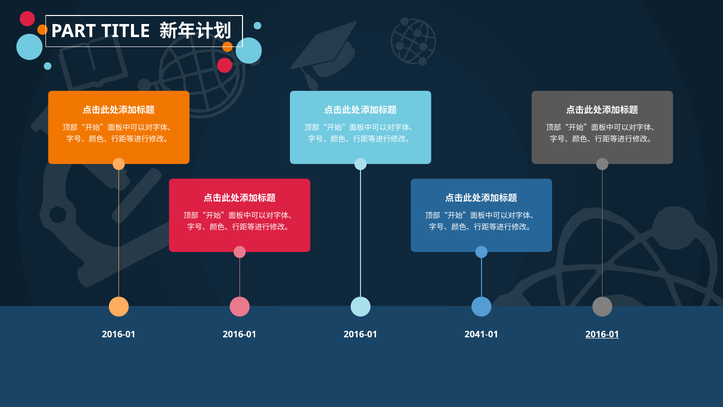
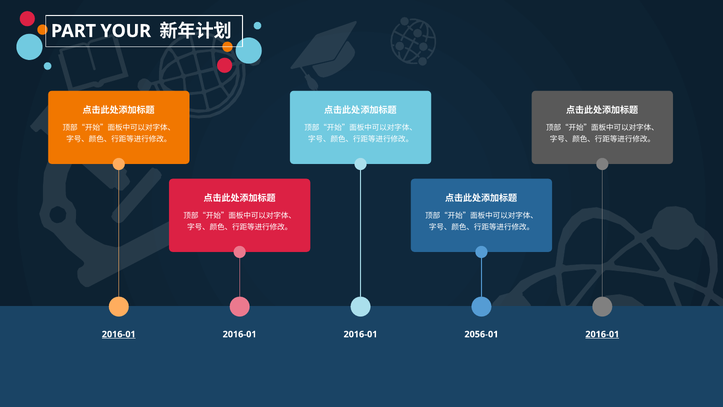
TITLE: TITLE -> YOUR
2016-01 at (119, 334) underline: none -> present
2041-01: 2041-01 -> 2056-01
